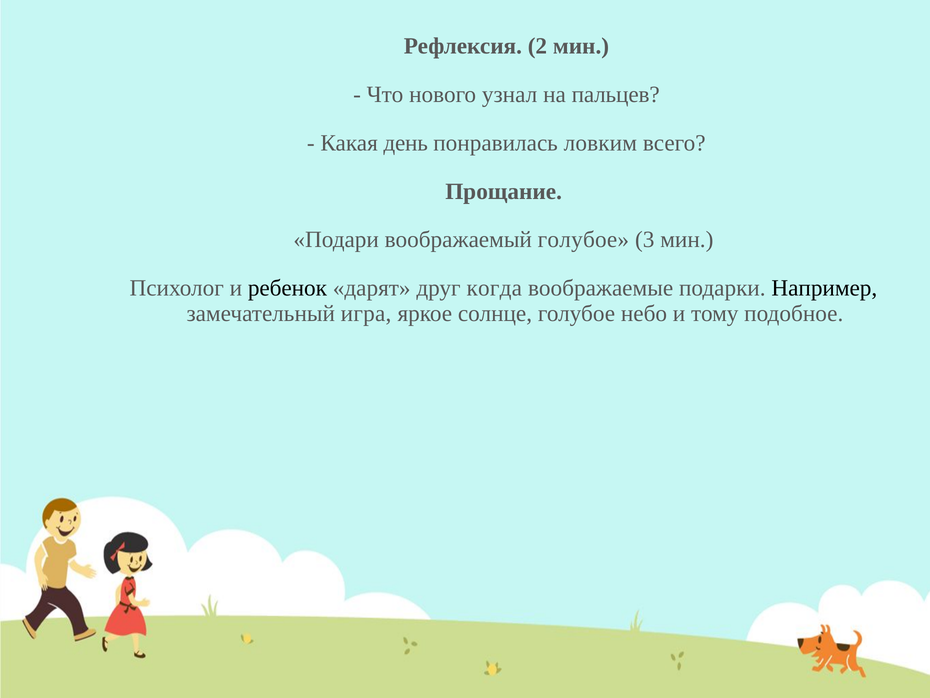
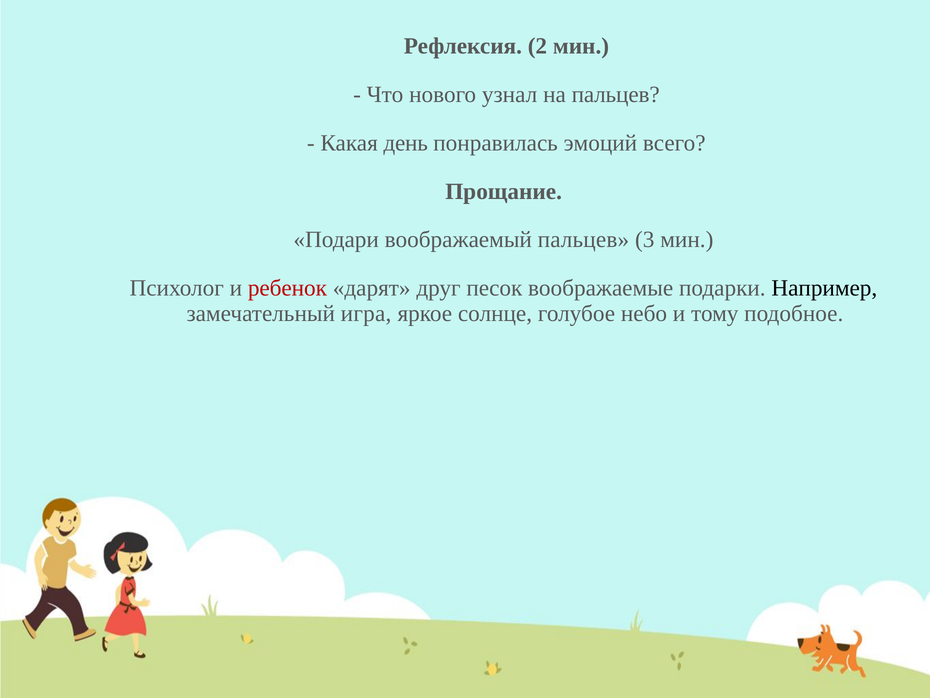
ловким: ловким -> эмоций
воображаемый голубое: голубое -> пальцев
ребенок colour: black -> red
когда: когда -> песок
